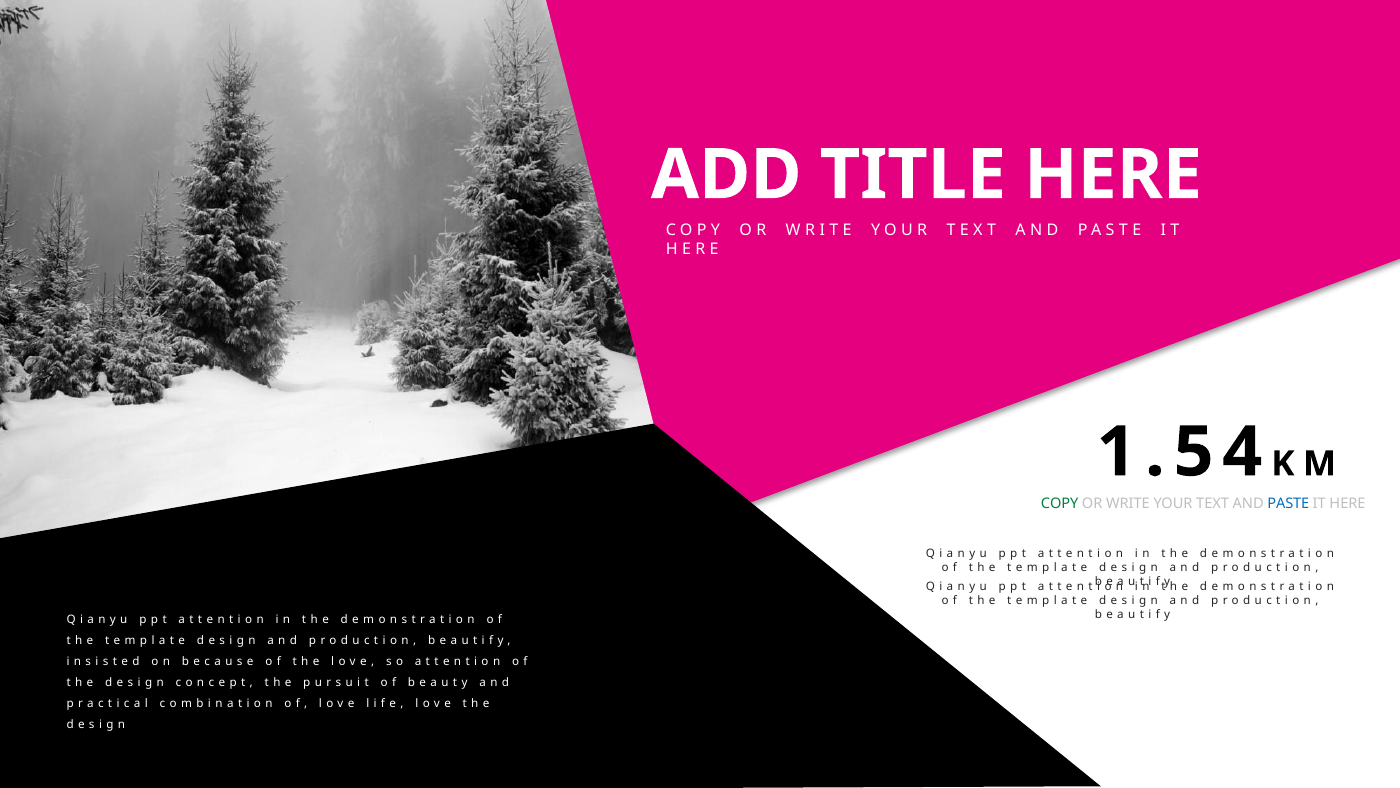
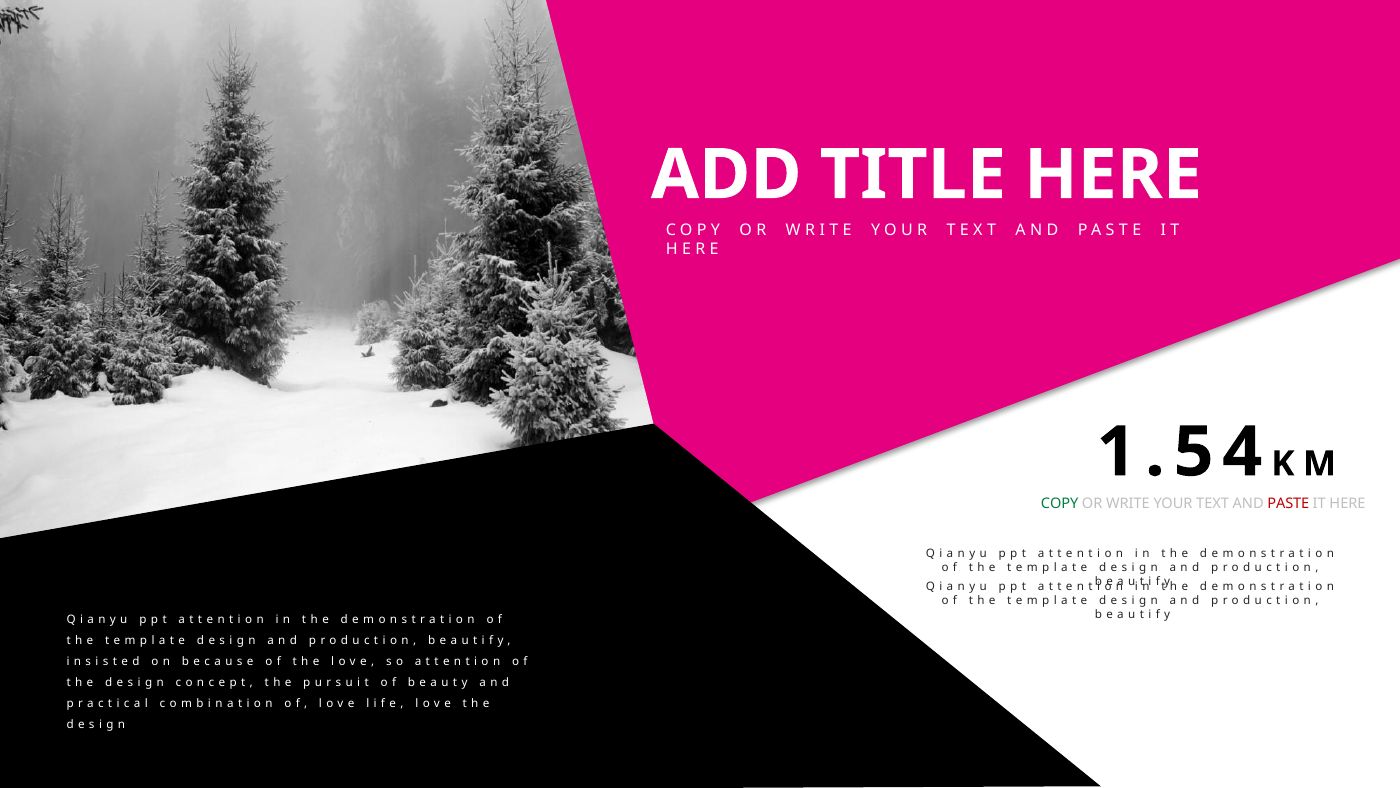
PASTE colour: blue -> red
